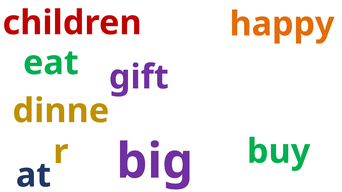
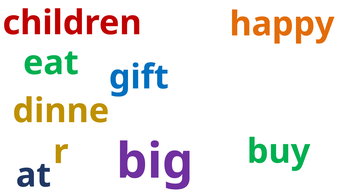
gift colour: purple -> blue
